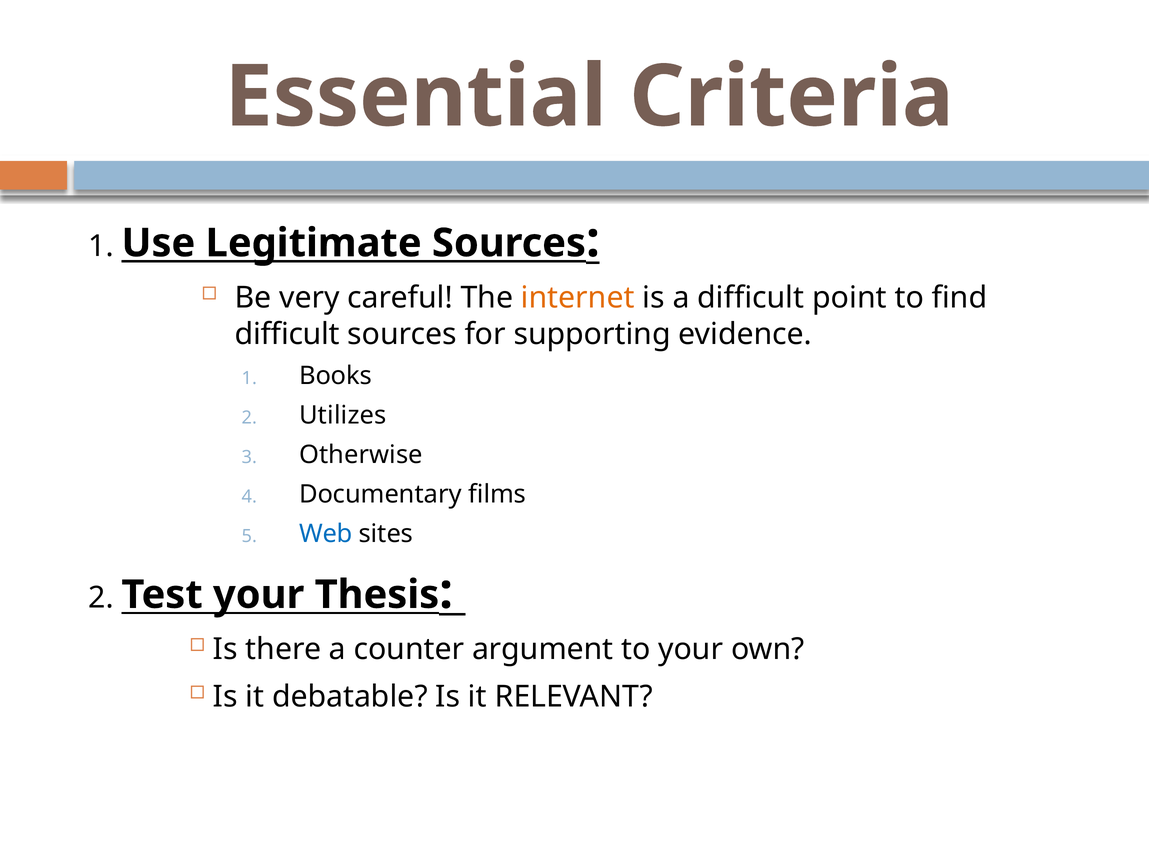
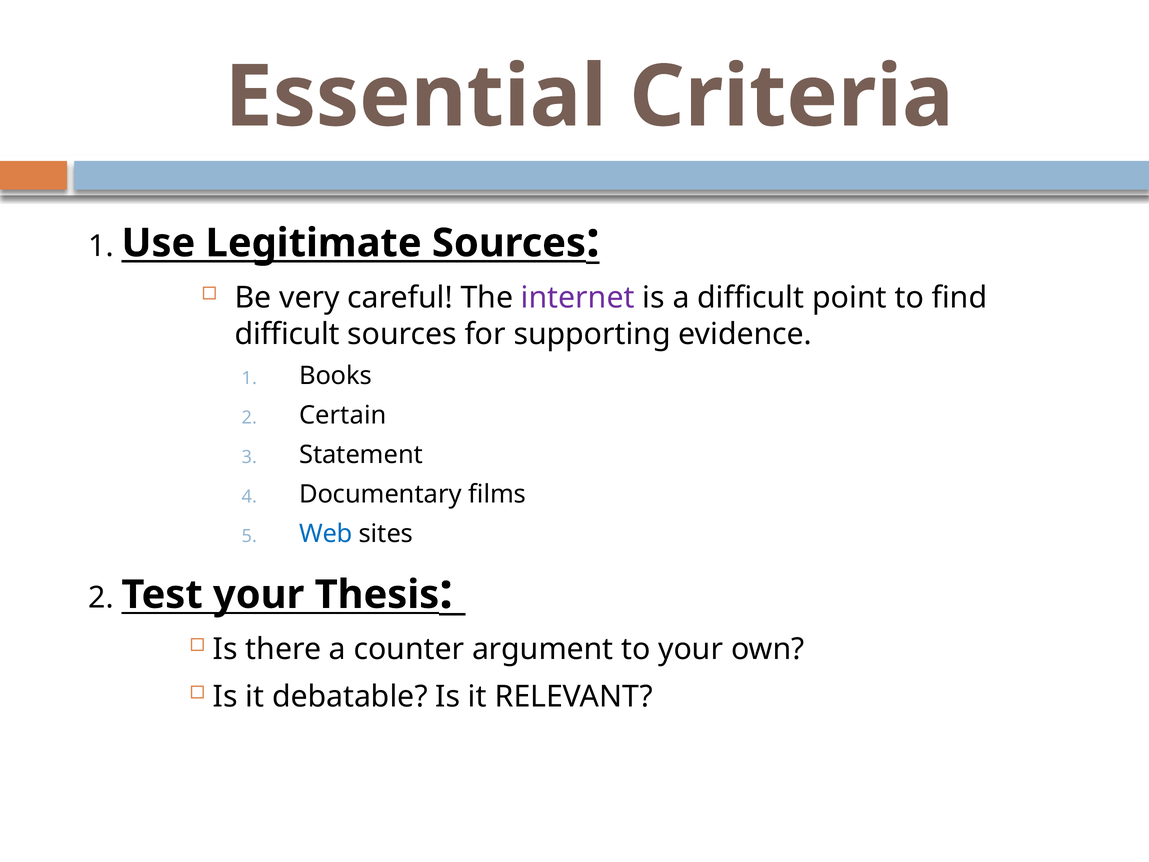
internet colour: orange -> purple
Utilizes: Utilizes -> Certain
Otherwise: Otherwise -> Statement
